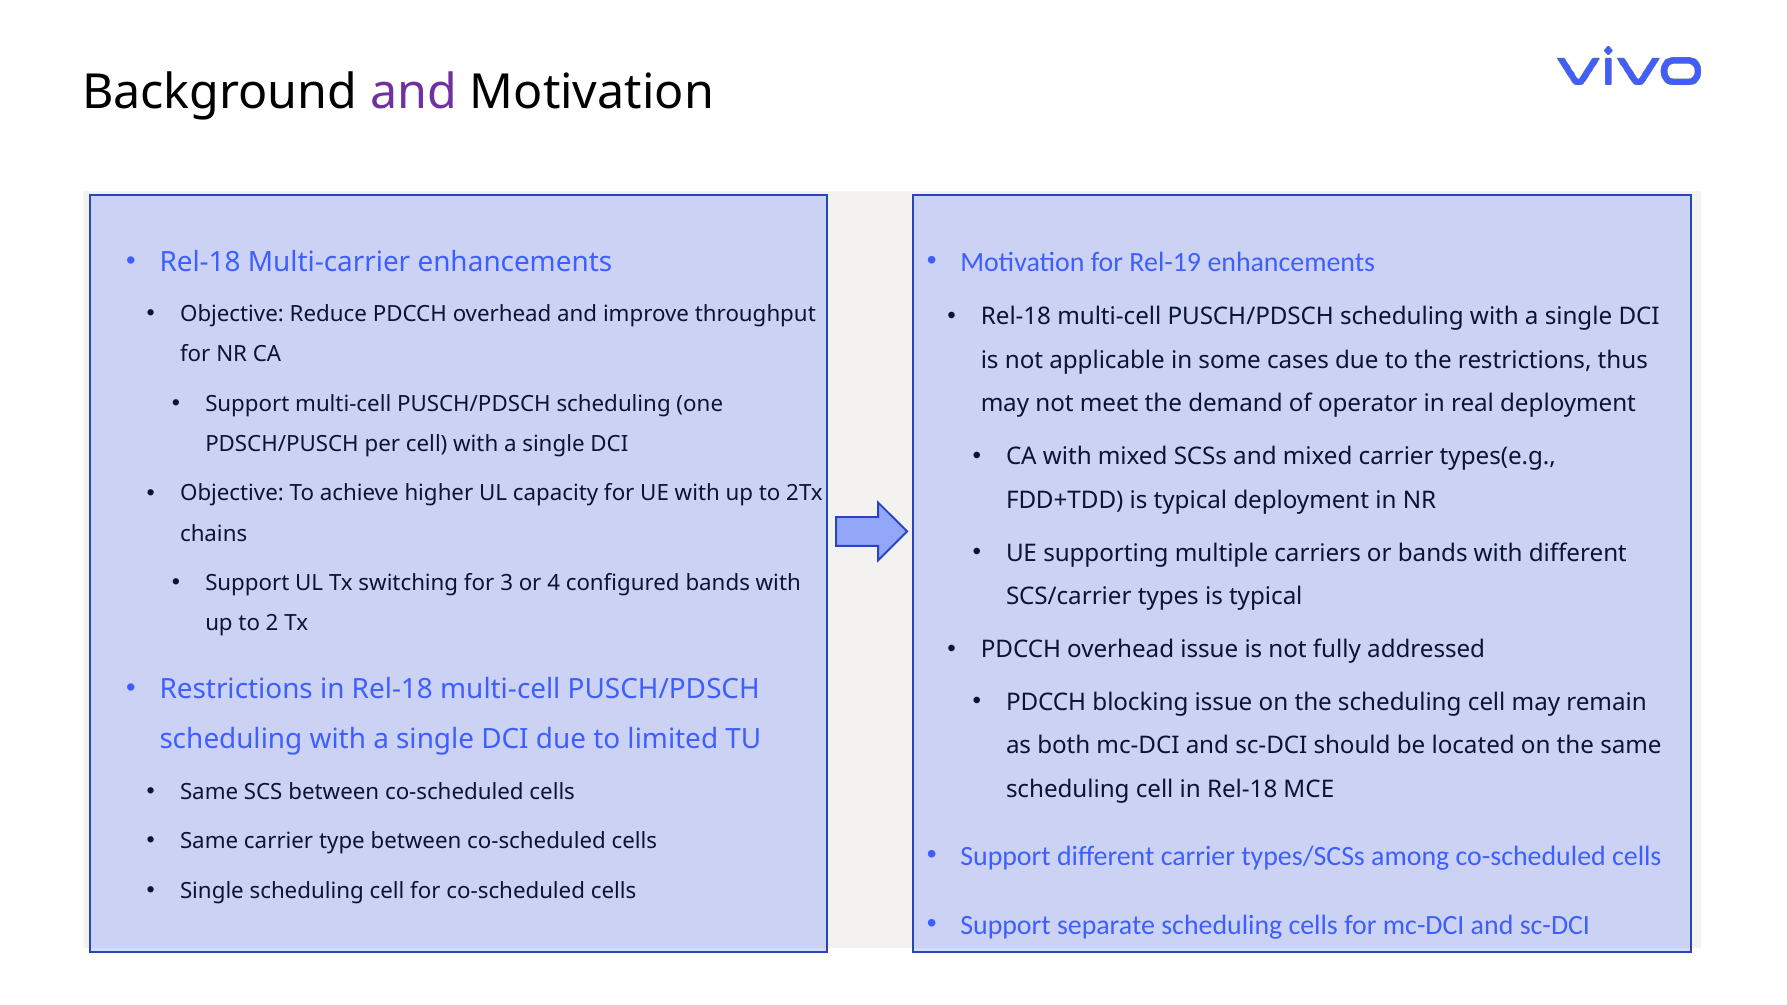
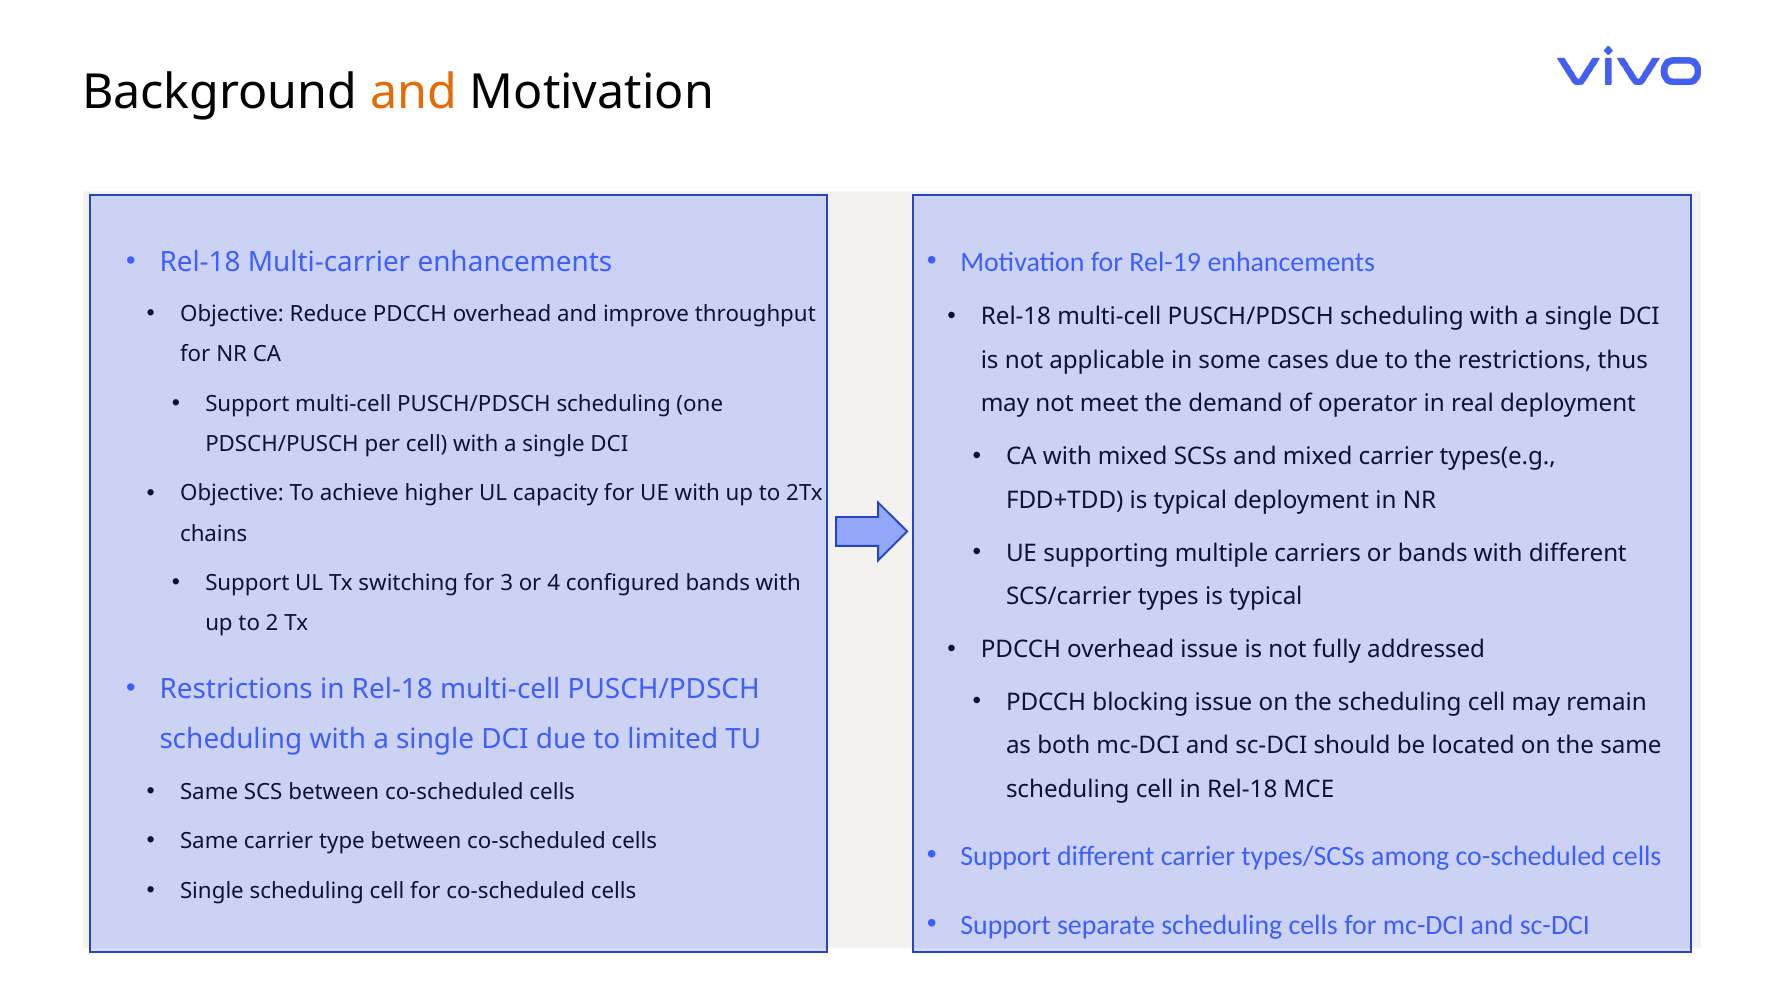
and at (414, 92) colour: purple -> orange
